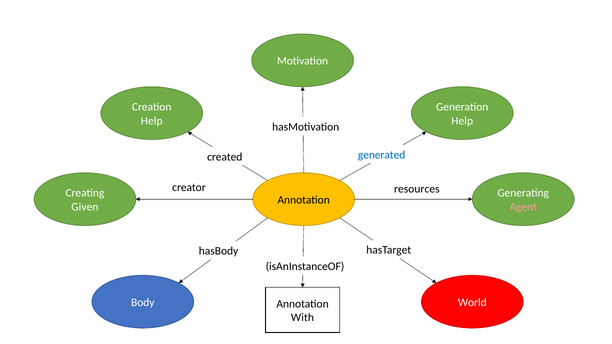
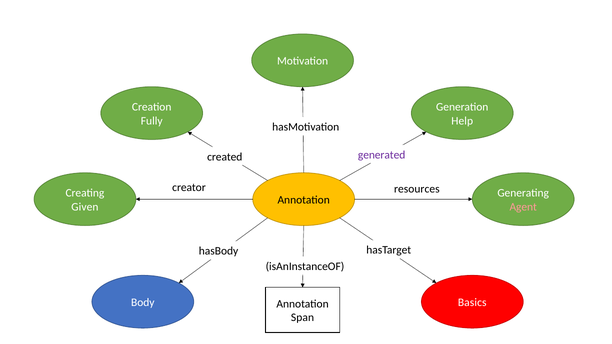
Help at (152, 121): Help -> Fully
generated colour: blue -> purple
World: World -> Basics
With: With -> Span
